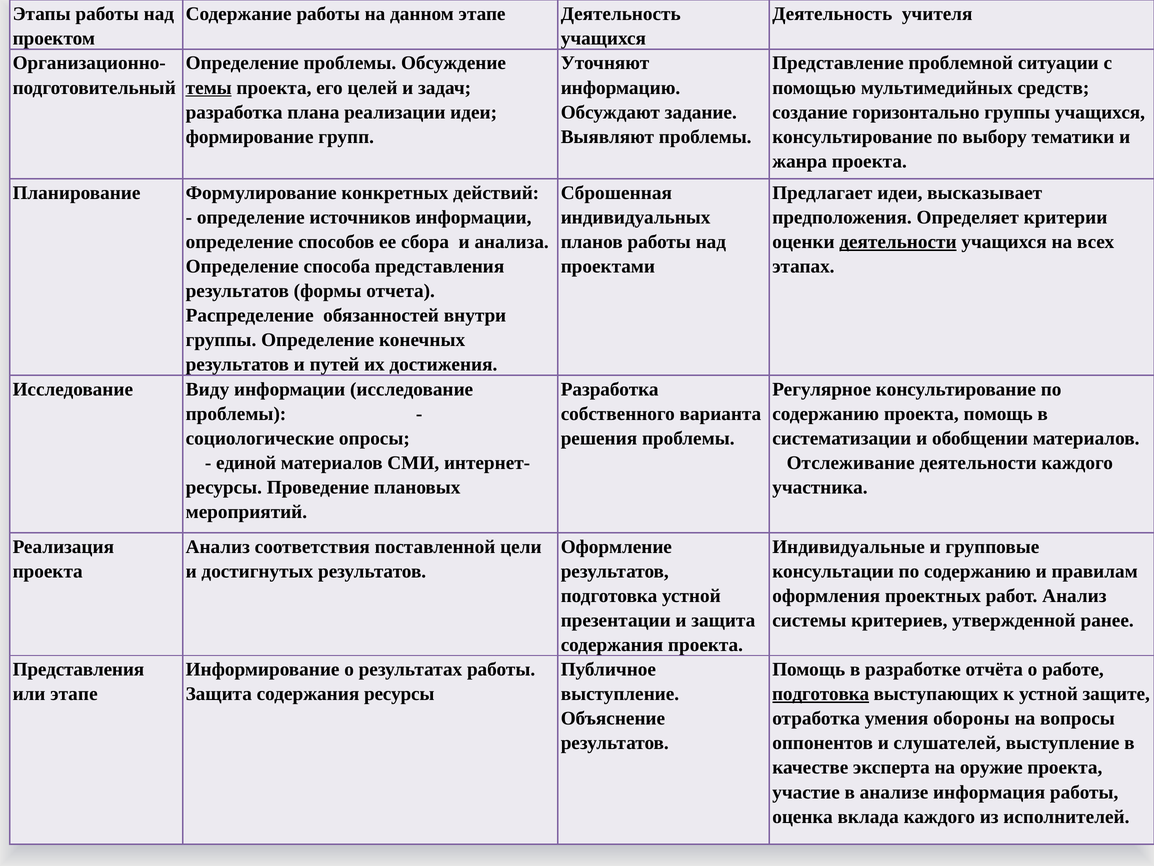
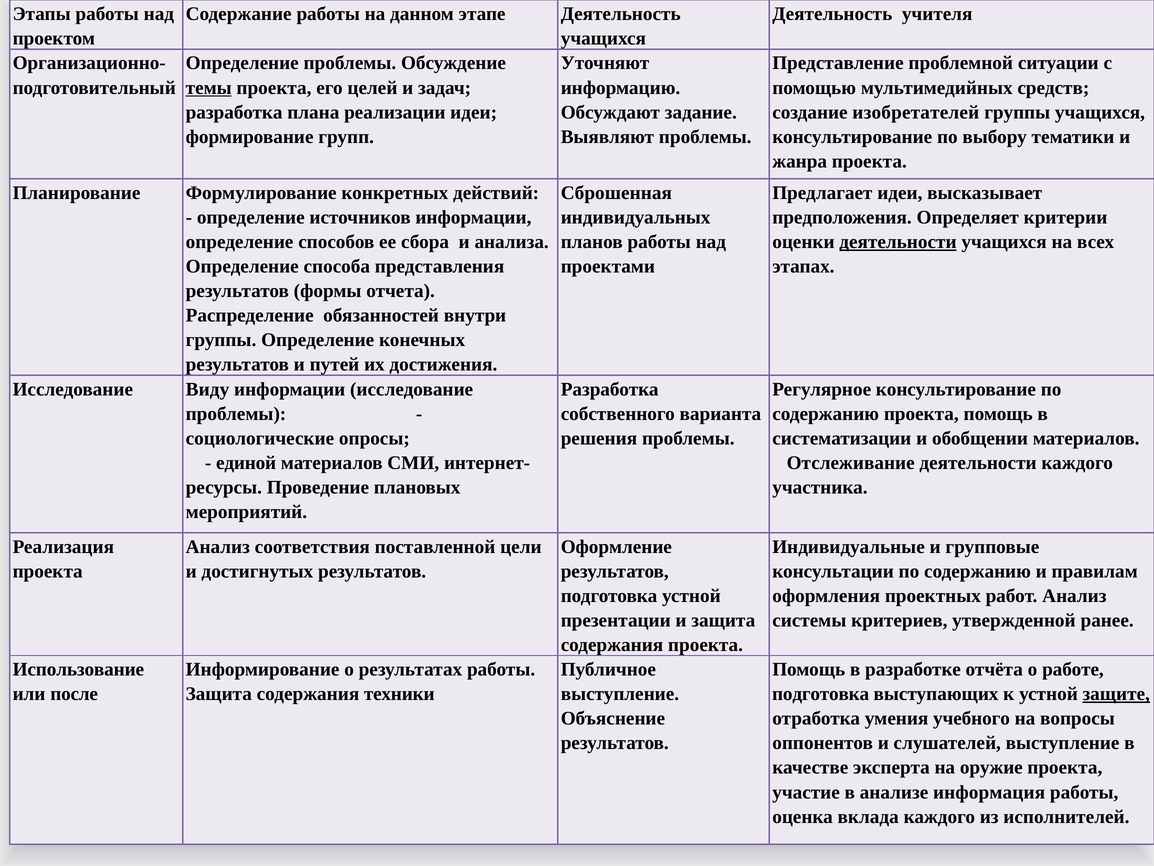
горизонтально: горизонтально -> изобретателей
Представления at (78, 669): Представления -> Использование
или этапе: этапе -> после
содержания ресурсы: ресурсы -> техники
подготовка at (821, 694) underline: present -> none
защите underline: none -> present
обороны: обороны -> учебного
